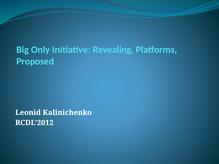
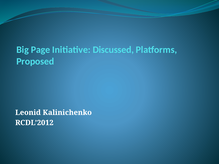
Only: Only -> Page
Revealing: Revealing -> Discussed
